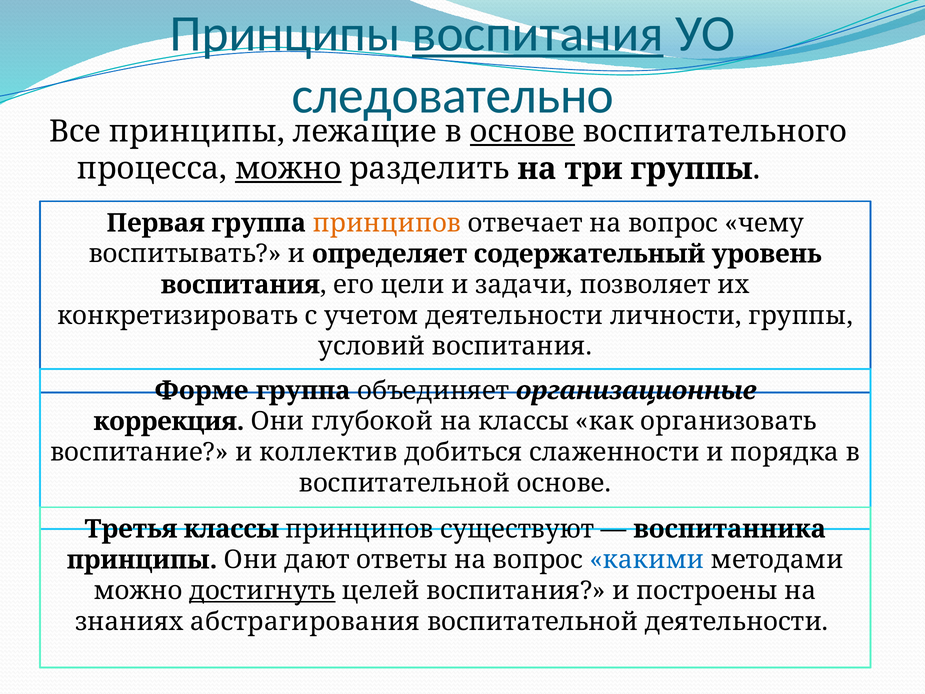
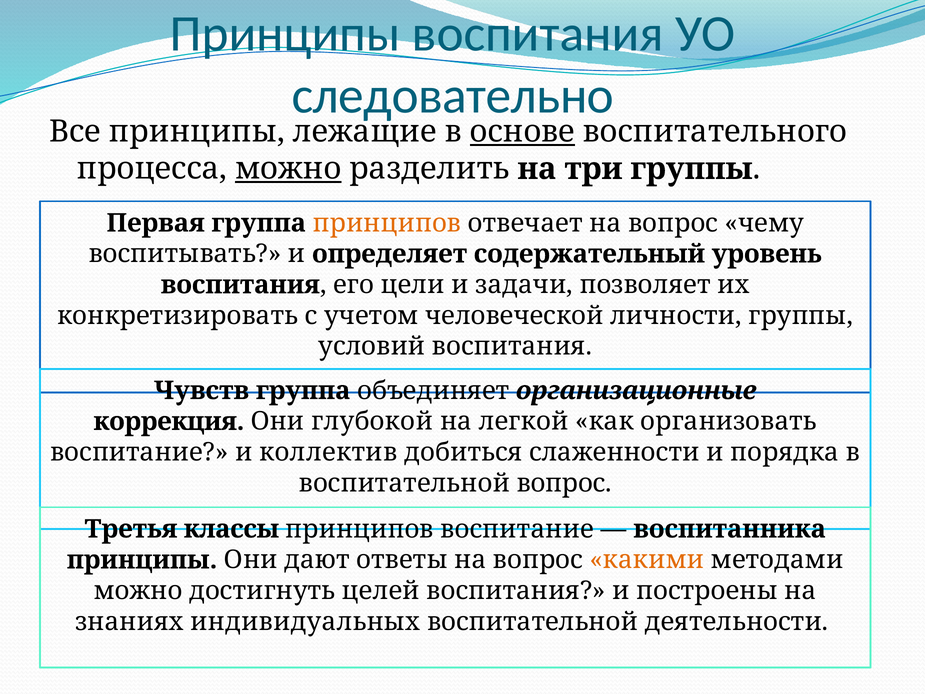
воспитания at (538, 34) underline: present -> none
учетом деятельности: деятельности -> человеческой
Форме: Форме -> Чувств
на классы: классы -> легкой
воспитательной основе: основе -> вопрос
принципов существуют: существуют -> воспитание
какими colour: blue -> orange
достигнуть underline: present -> none
абстрагирования: абстрагирования -> индивидуальных
